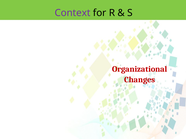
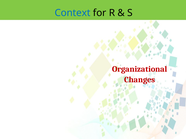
Context colour: purple -> blue
